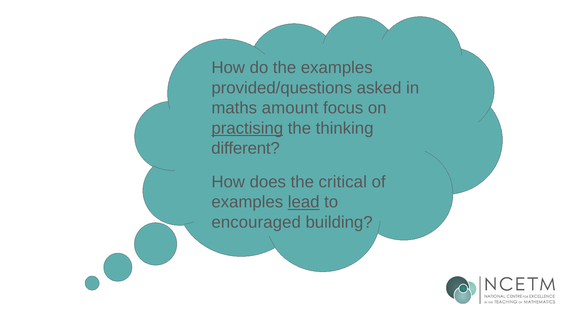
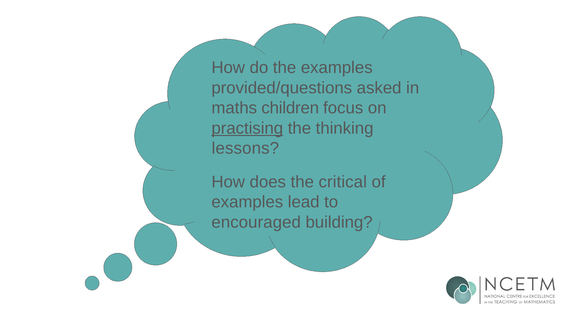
amount: amount -> children
different: different -> lessons
lead underline: present -> none
